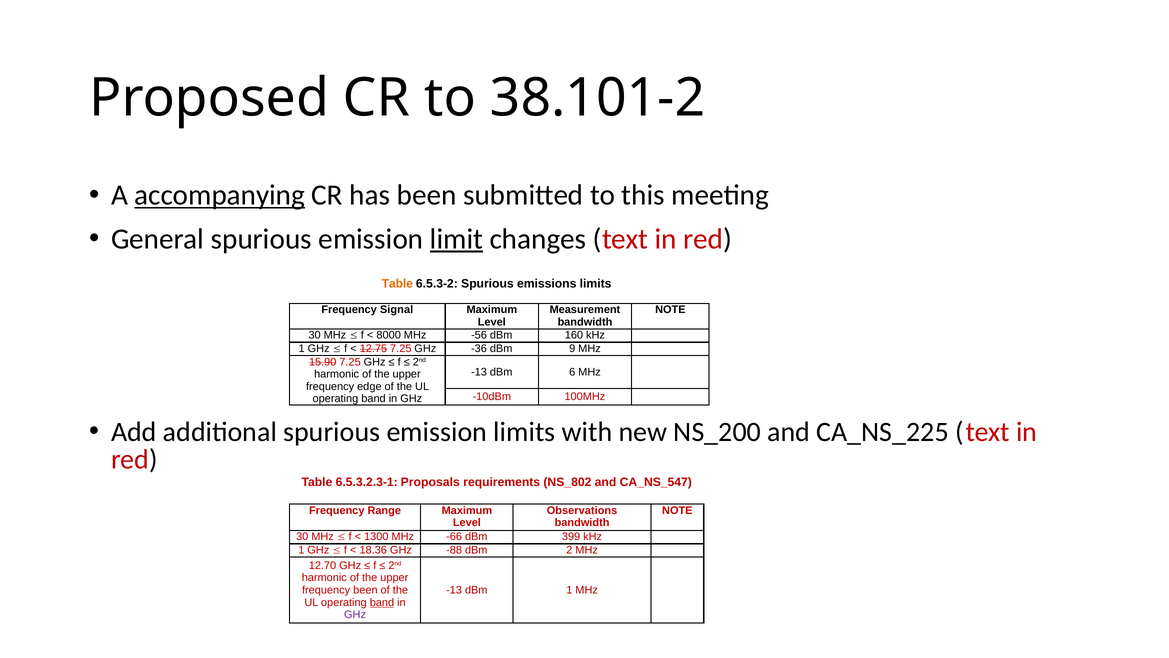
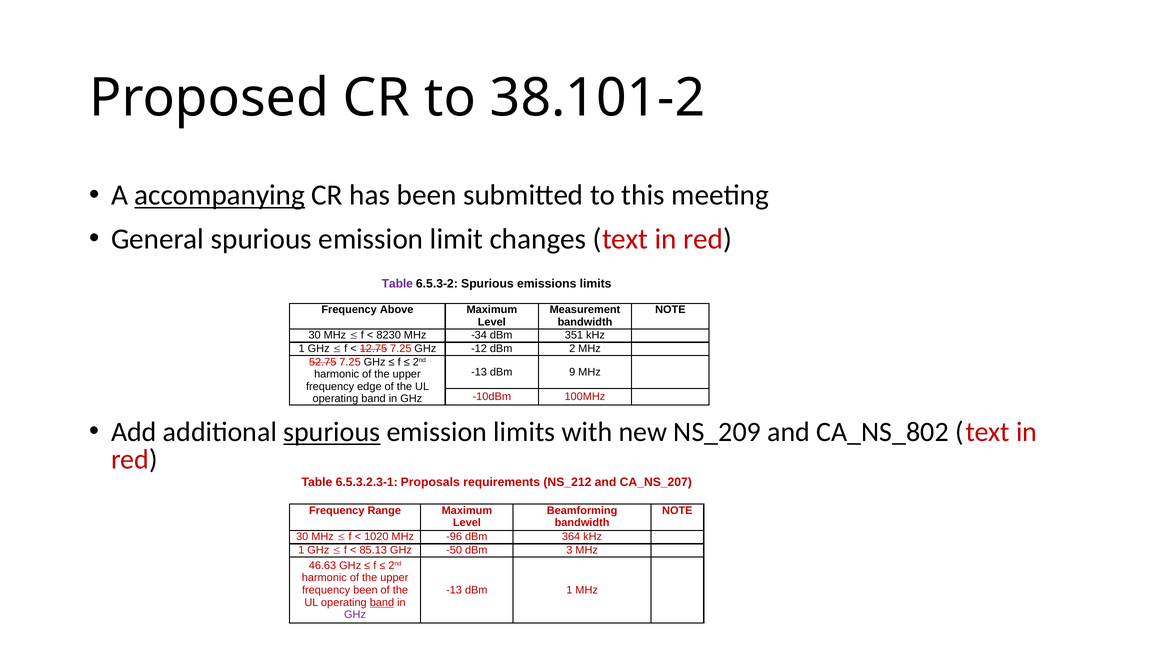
limit underline: present -> none
Table at (397, 284) colour: orange -> purple
Signal: Signal -> Above
8000: 8000 -> 8230
-56: -56 -> -34
160: 160 -> 351
-36: -36 -> -12
9: 9 -> 2
15.90: 15.90 -> 52.75
6: 6 -> 9
spurious at (332, 432) underline: none -> present
NS_200: NS_200 -> NS_209
CA_NS_225: CA_NS_225 -> CA_NS_802
NS_802: NS_802 -> NS_212
CA_NS_547: CA_NS_547 -> CA_NS_207
Observations: Observations -> Beamforming
1300: 1300 -> 1020
-66: -66 -> -96
399: 399 -> 364
18.36: 18.36 -> 85.13
-88: -88 -> -50
2: 2 -> 3
12.70: 12.70 -> 46.63
